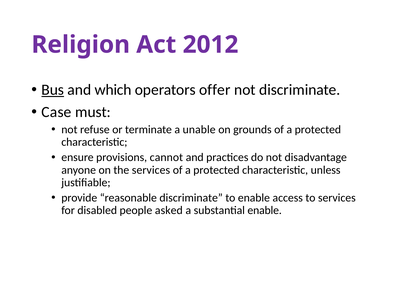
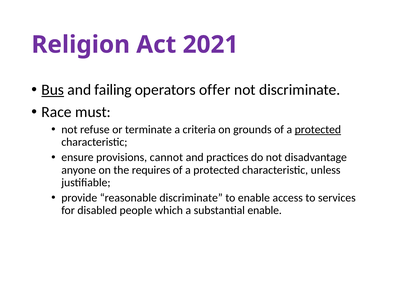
2012: 2012 -> 2021
which: which -> failing
Case: Case -> Race
unable: unable -> criteria
protected at (318, 130) underline: none -> present
the services: services -> requires
asked: asked -> which
